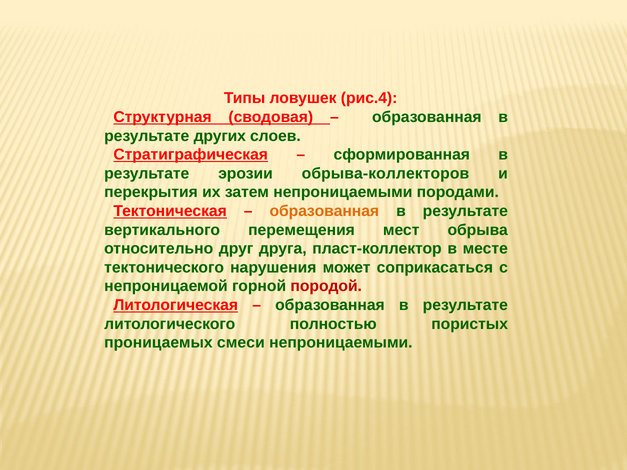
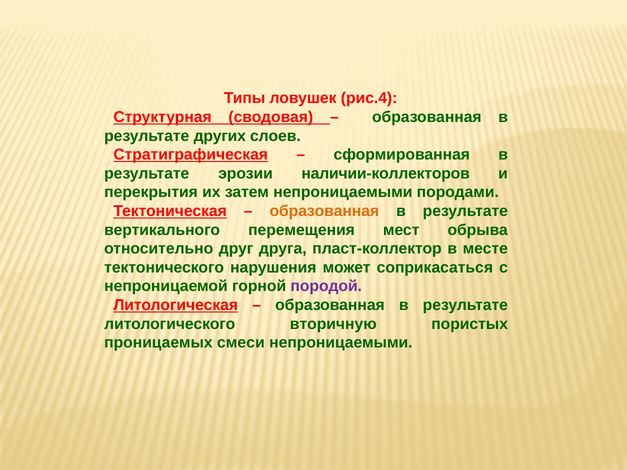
обрыва-коллекторов: обрыва-коллекторов -> наличии-коллекторов
породой colour: red -> purple
полностью: полностью -> вторичную
